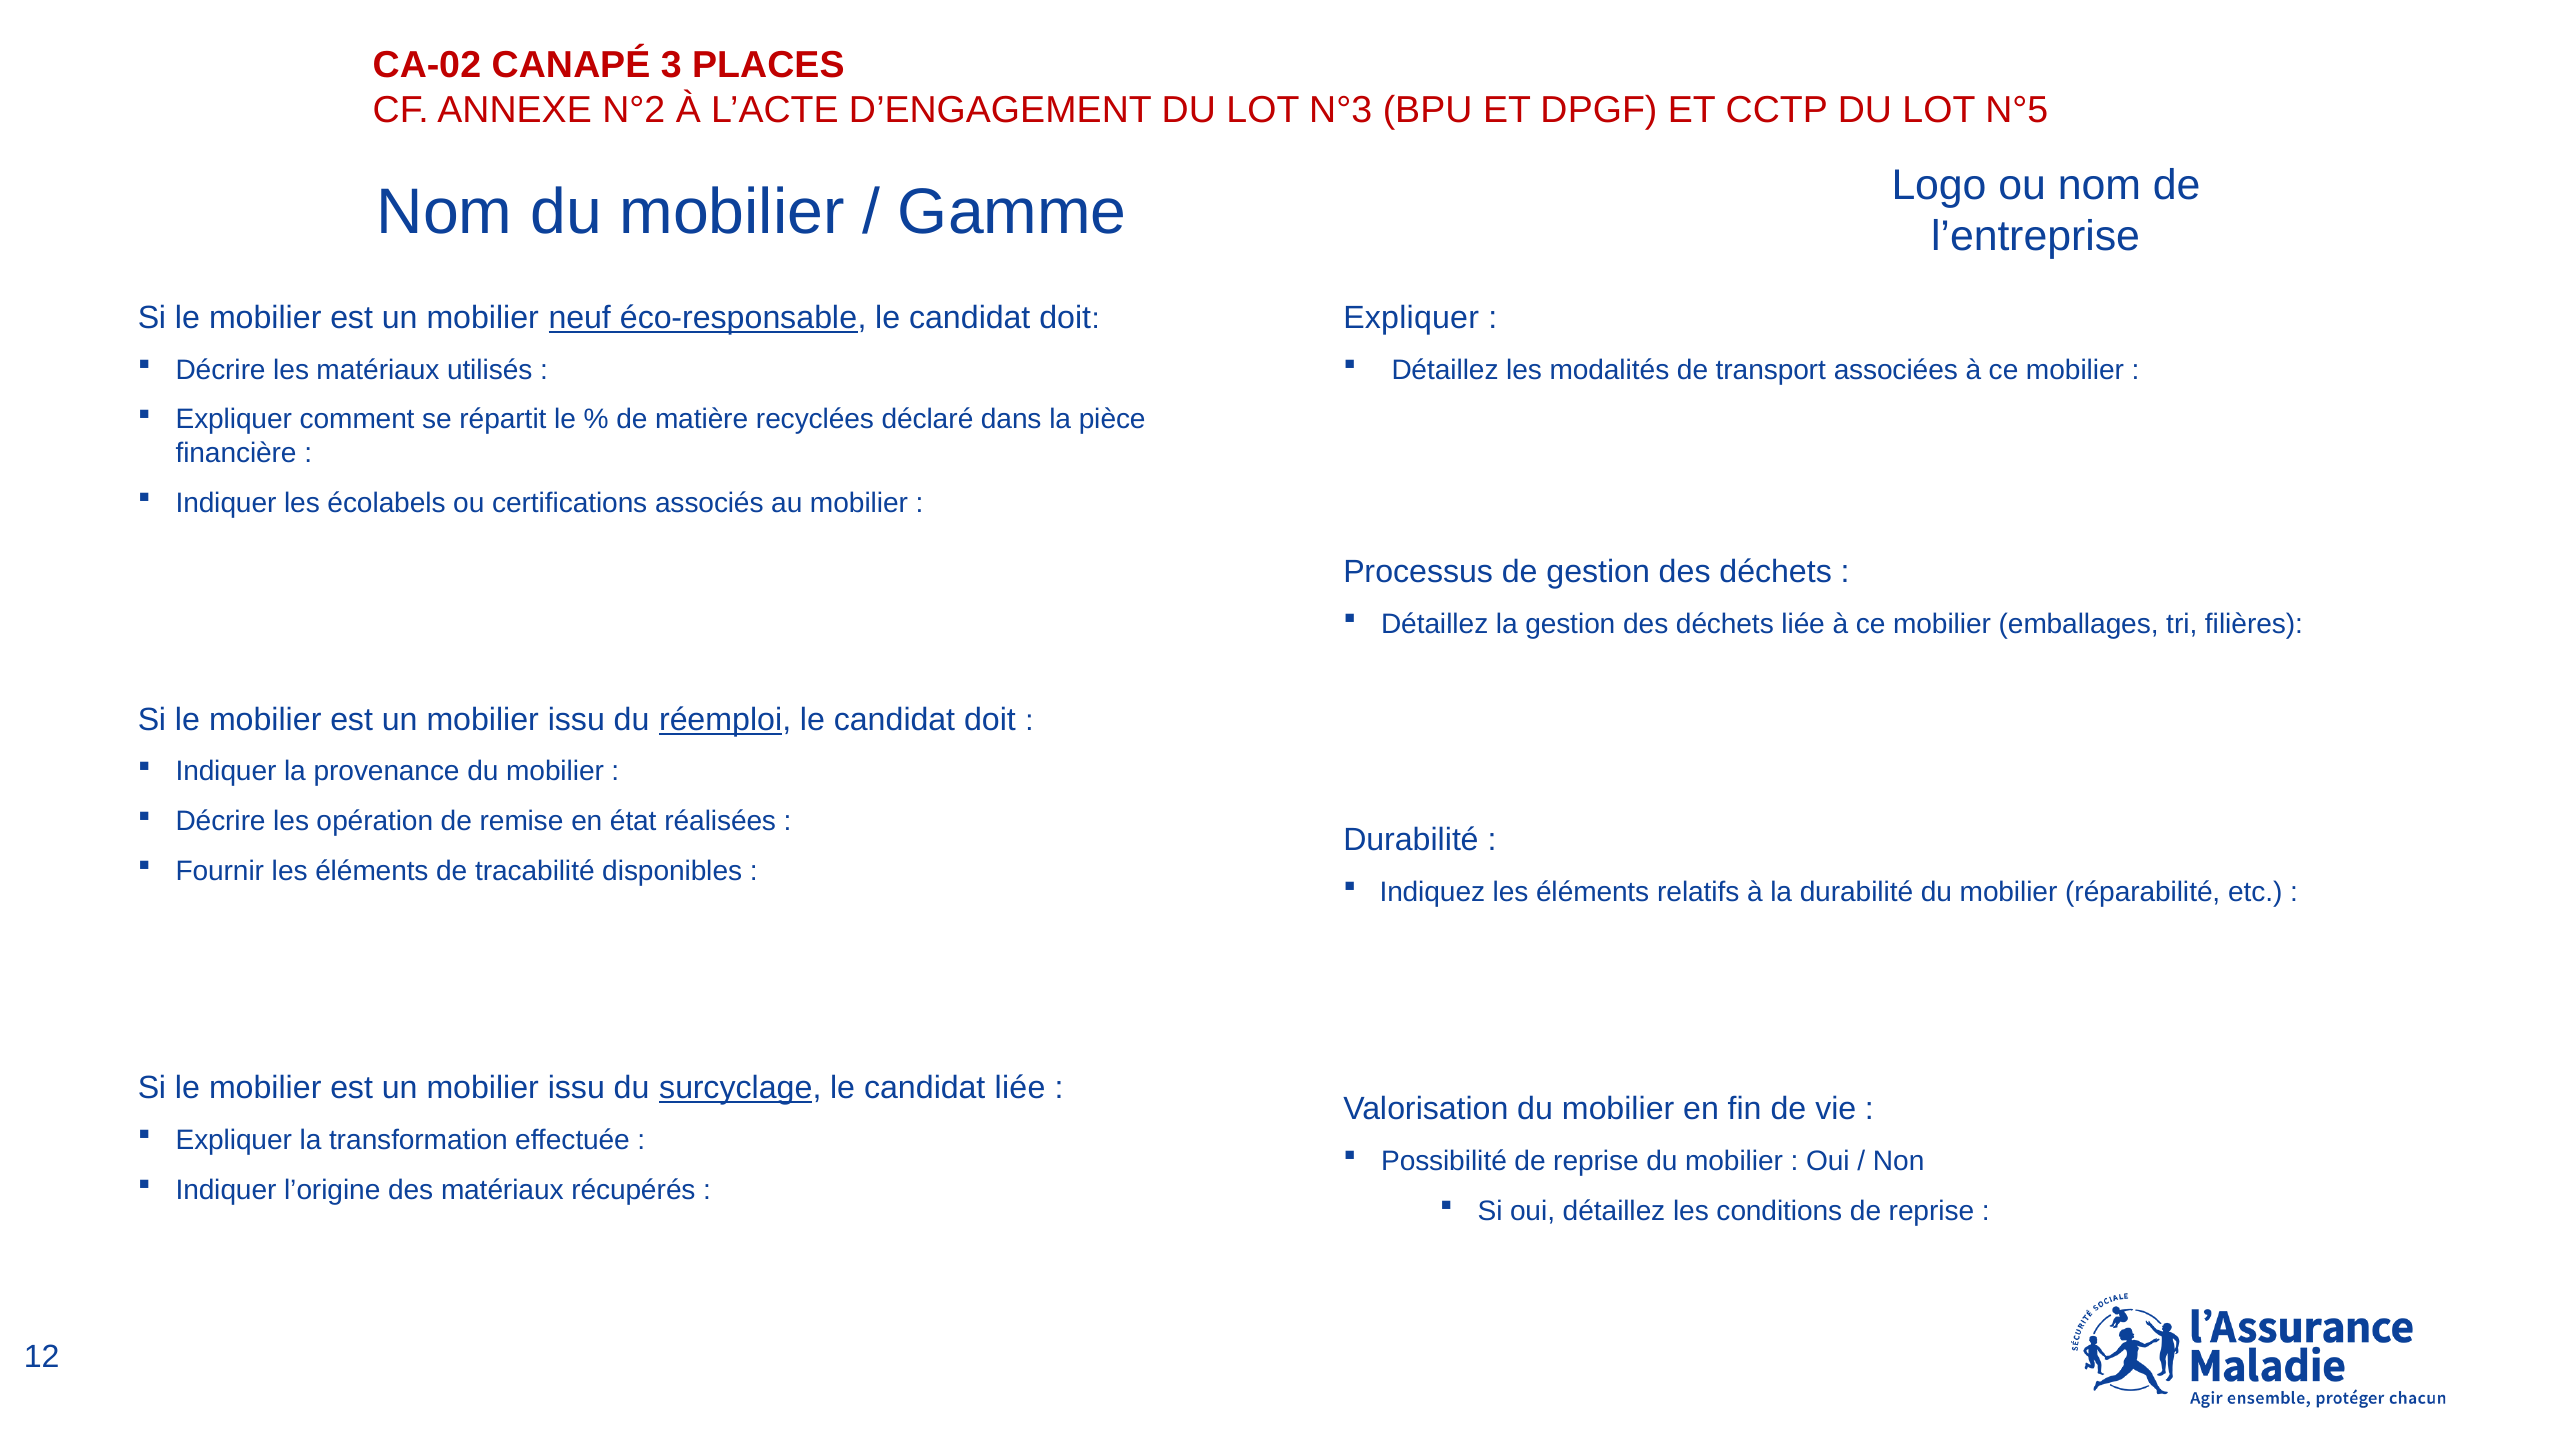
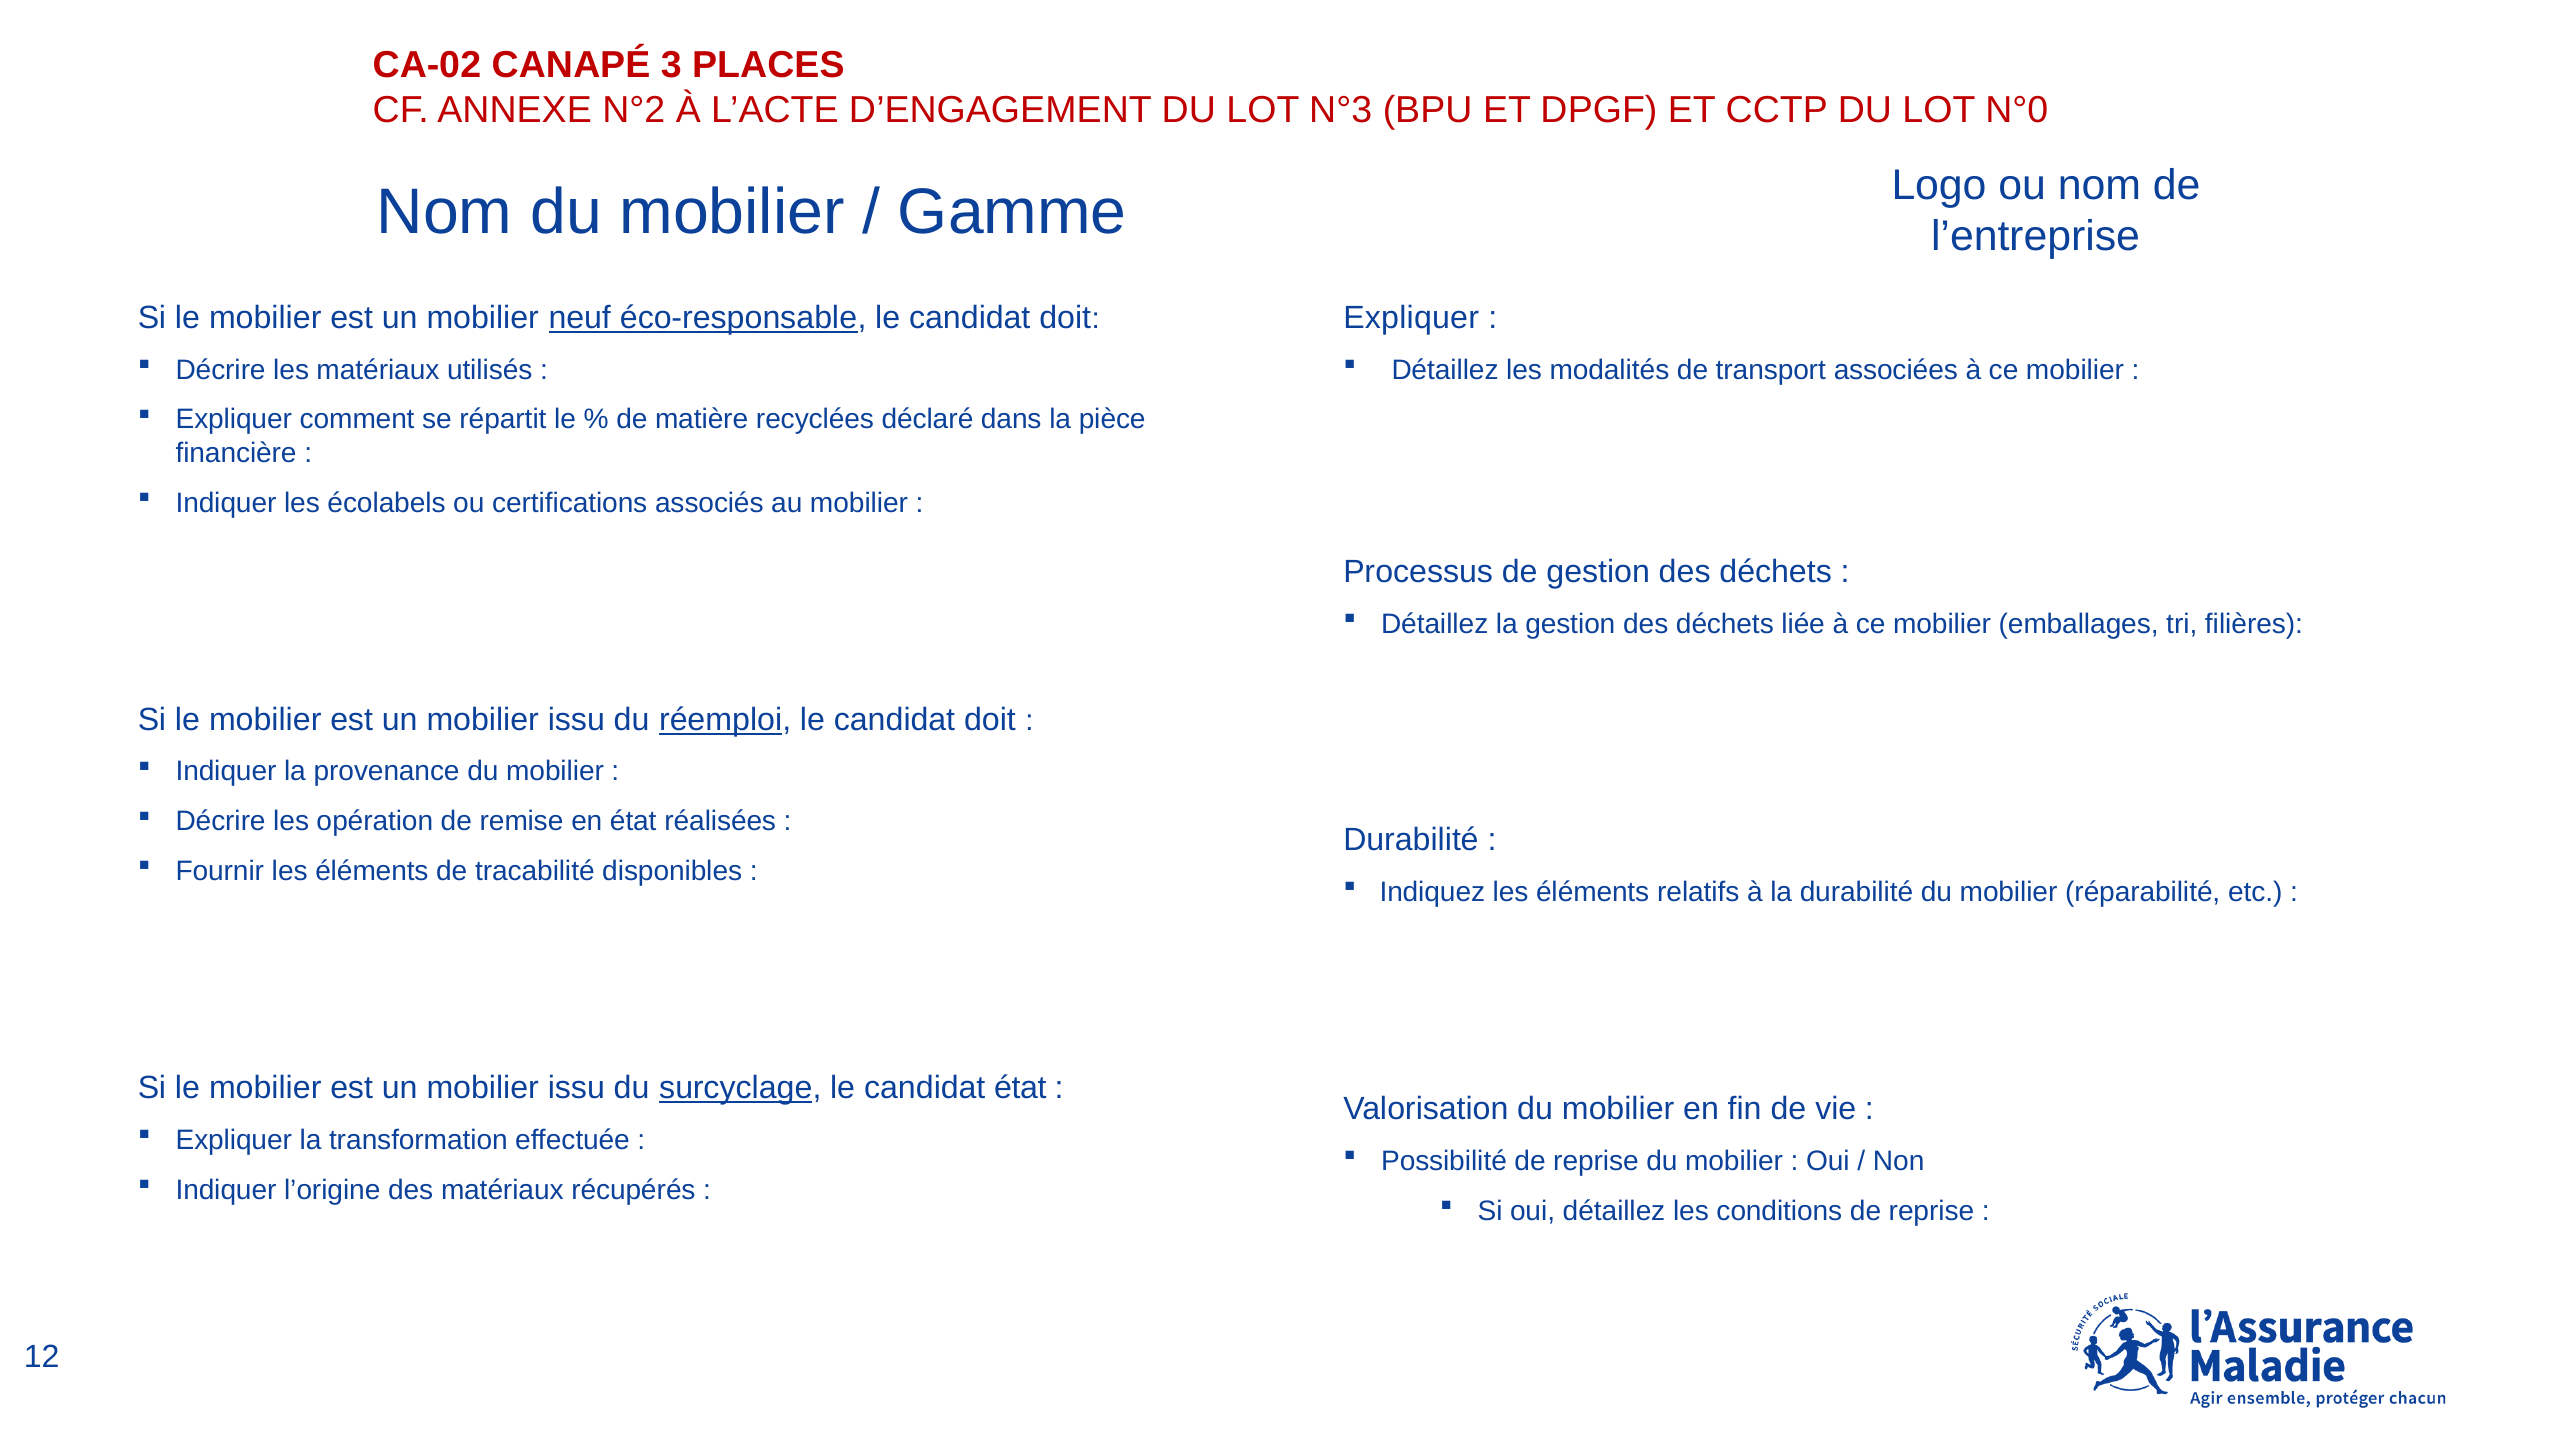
N°5: N°5 -> N°0
candidat liée: liée -> état
